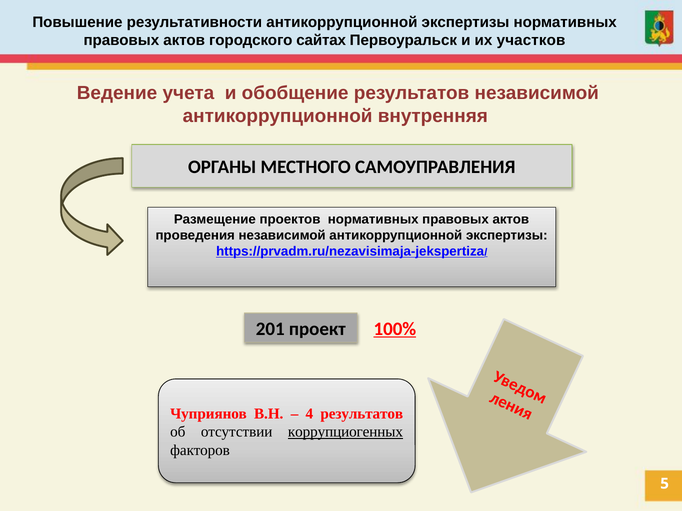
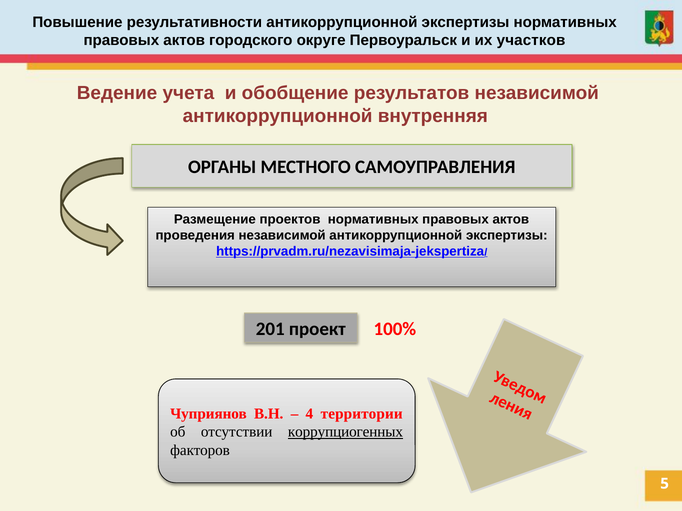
сайтах: сайтах -> округе
100% underline: present -> none
4 результатов: результатов -> территории
